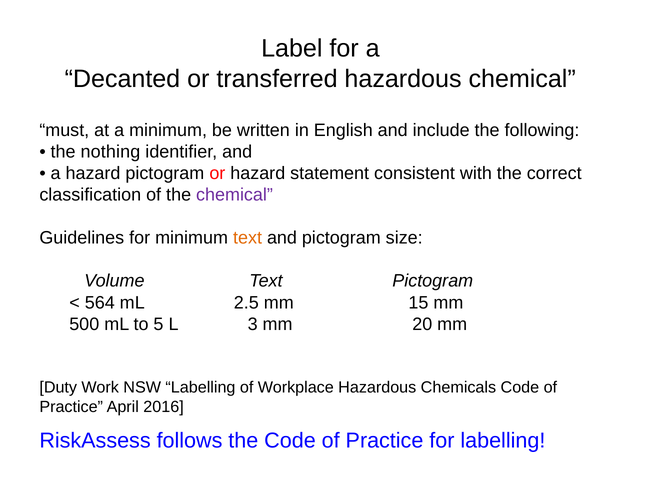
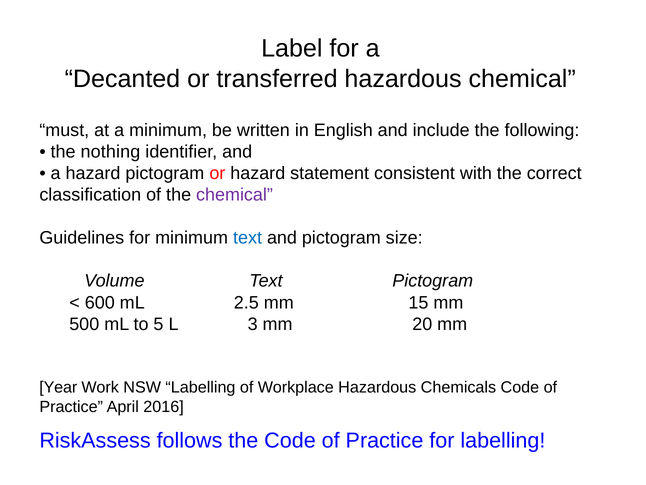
text at (248, 238) colour: orange -> blue
564: 564 -> 600
Duty: Duty -> Year
